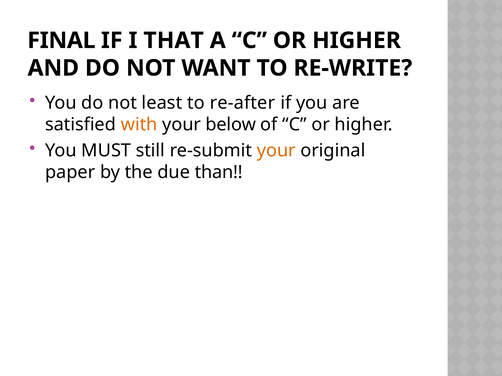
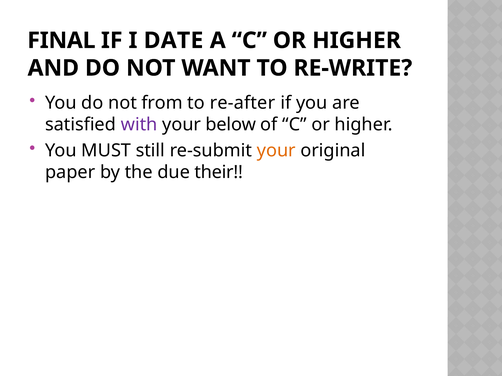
THAT: THAT -> DATE
least: least -> from
with colour: orange -> purple
than: than -> their
